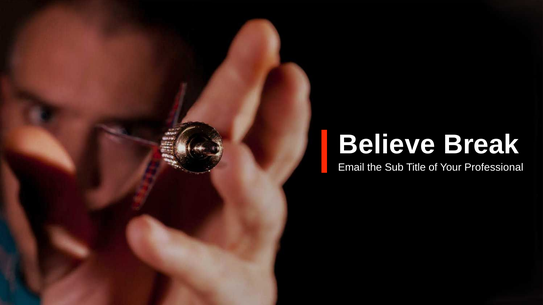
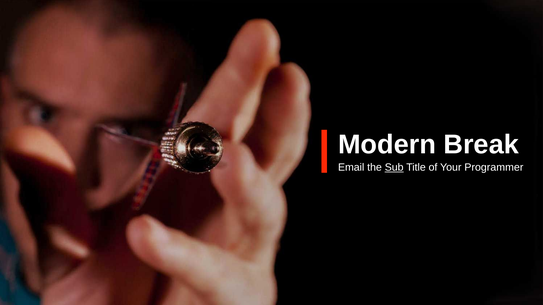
Believe: Believe -> Modern
Sub underline: none -> present
Professional: Professional -> Programmer
